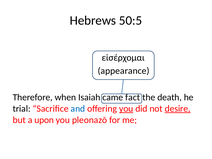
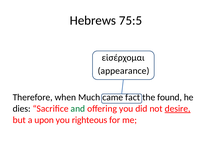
50:5: 50:5 -> 75:5
Isaiah: Isaiah -> Much
death: death -> found
trial: trial -> dies
and colour: blue -> green
you at (126, 109) underline: present -> none
pleonazō: pleonazō -> righteous
